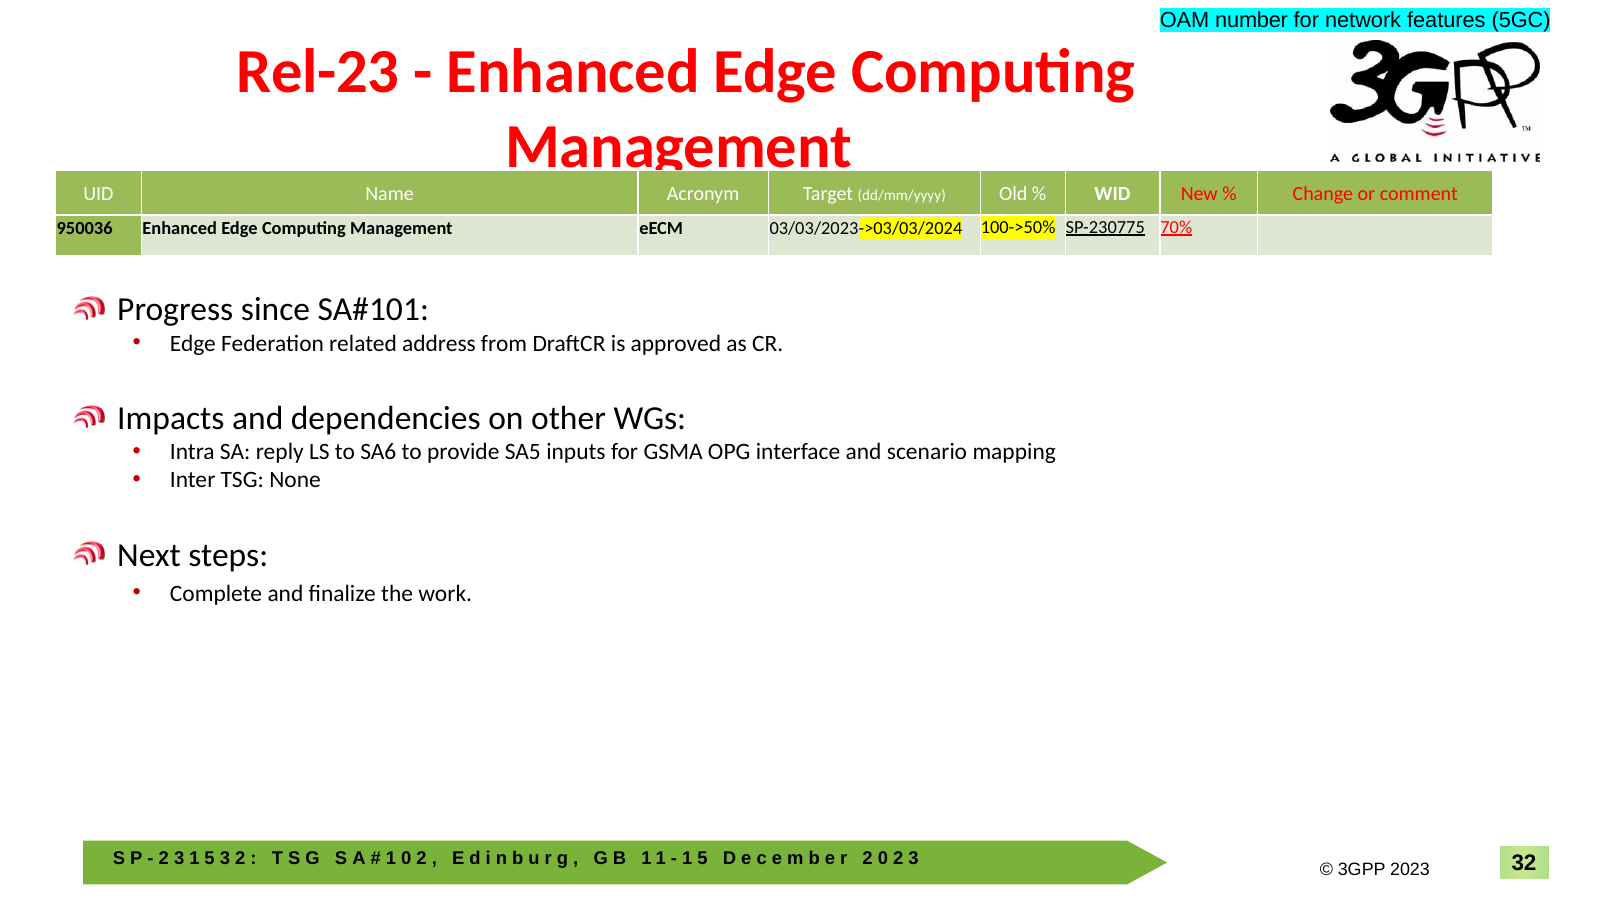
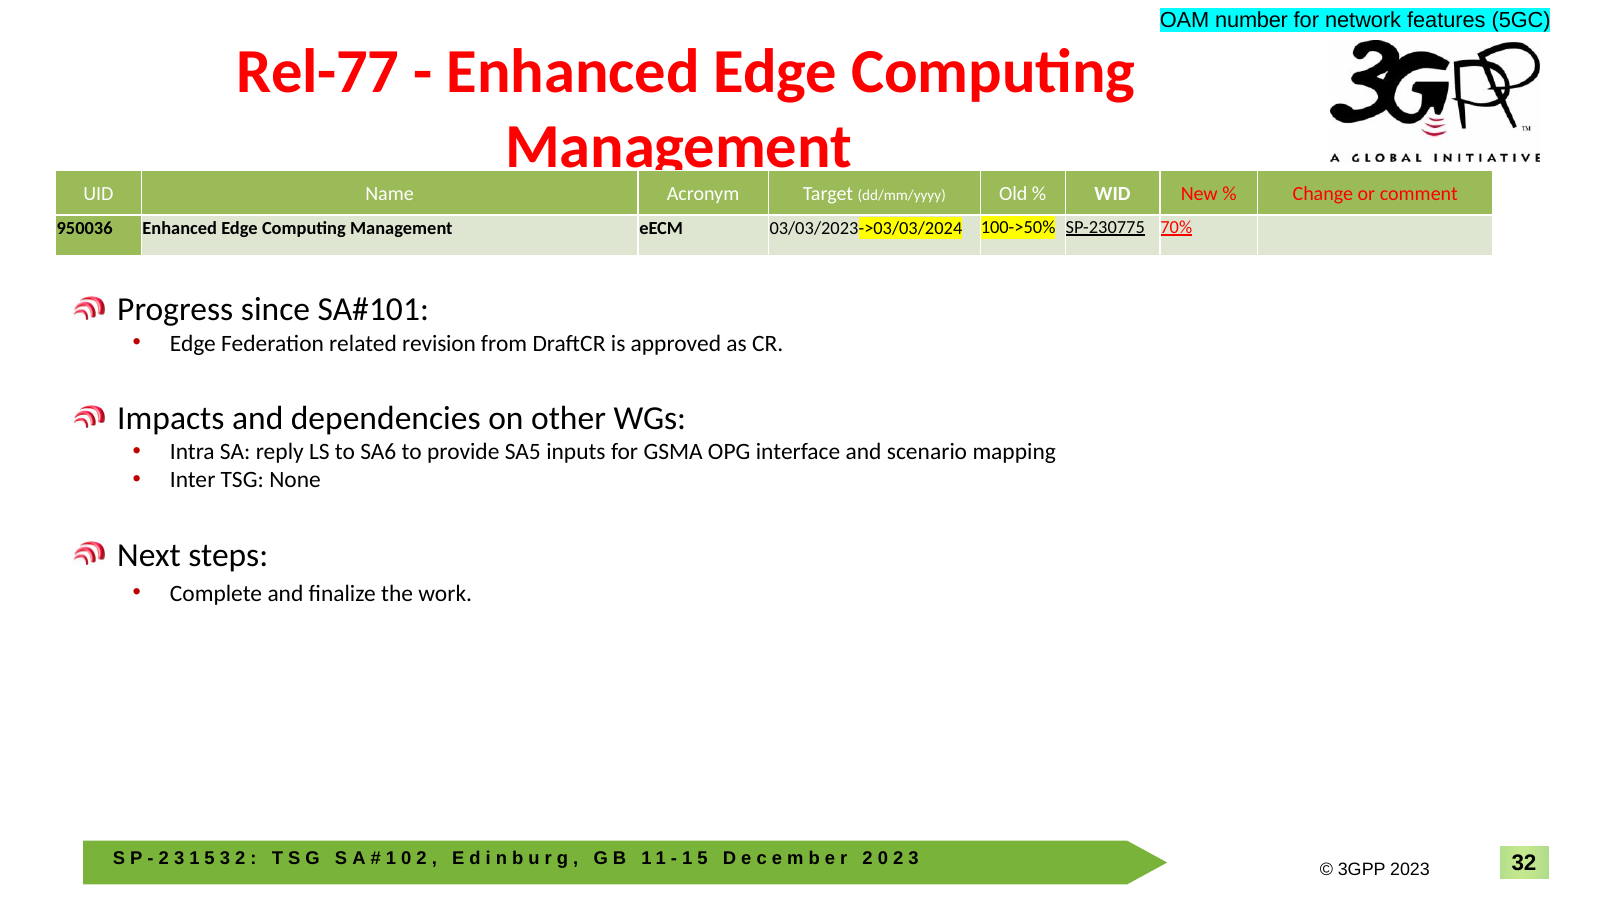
Rel-23: Rel-23 -> Rel-77
address: address -> revision
